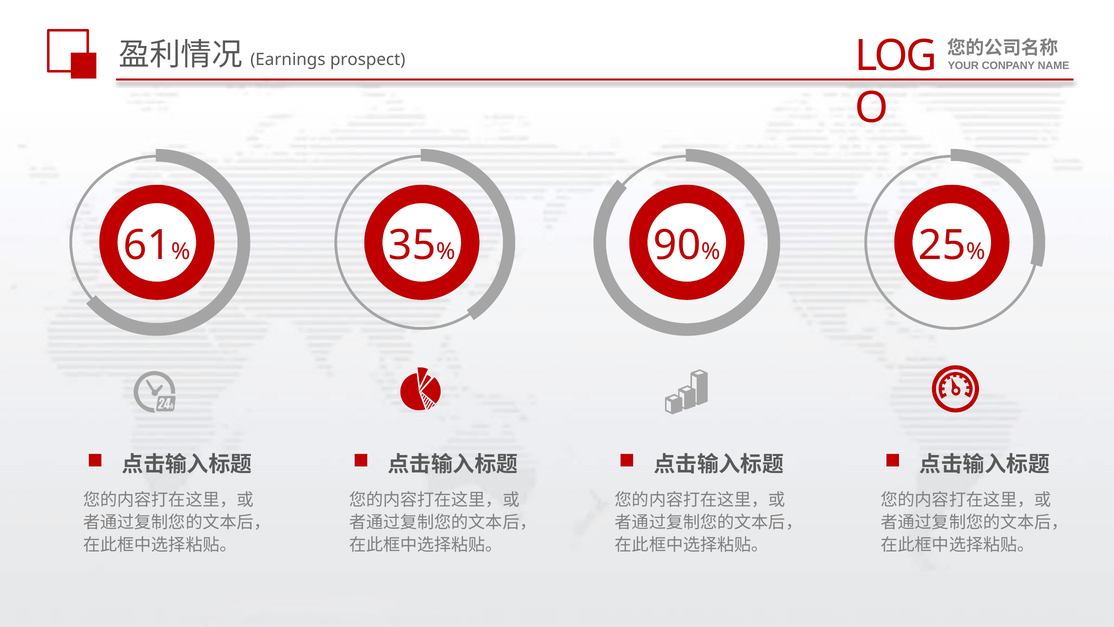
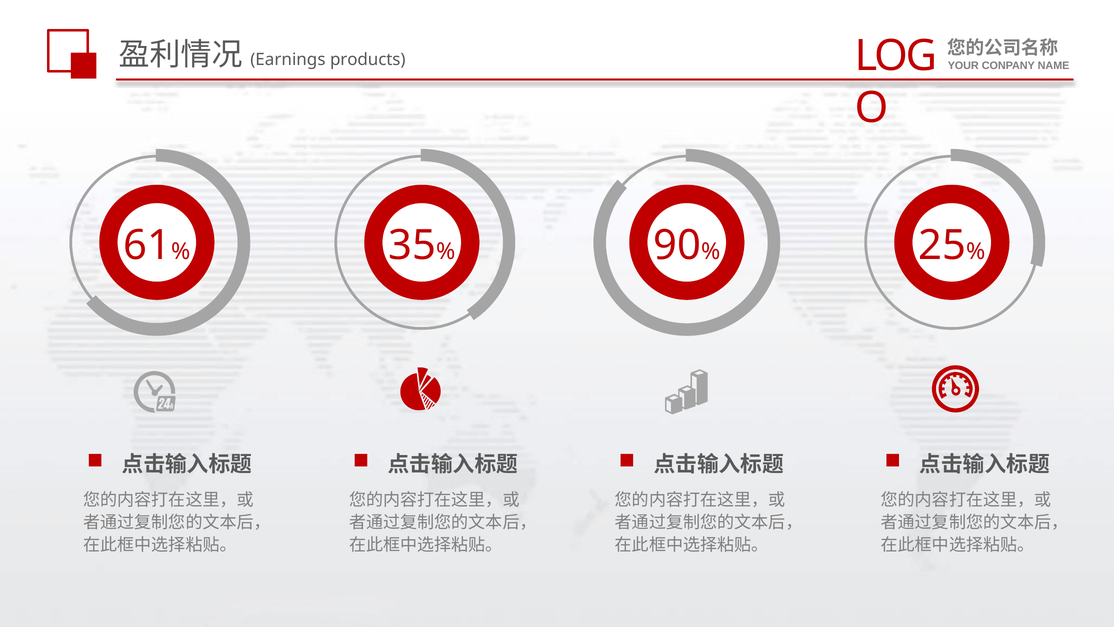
prospect: prospect -> products
